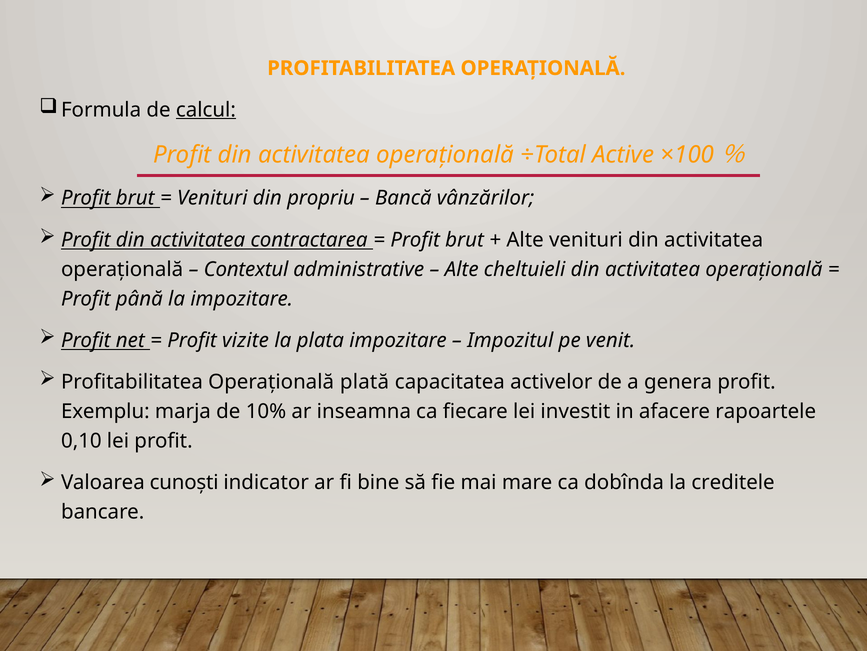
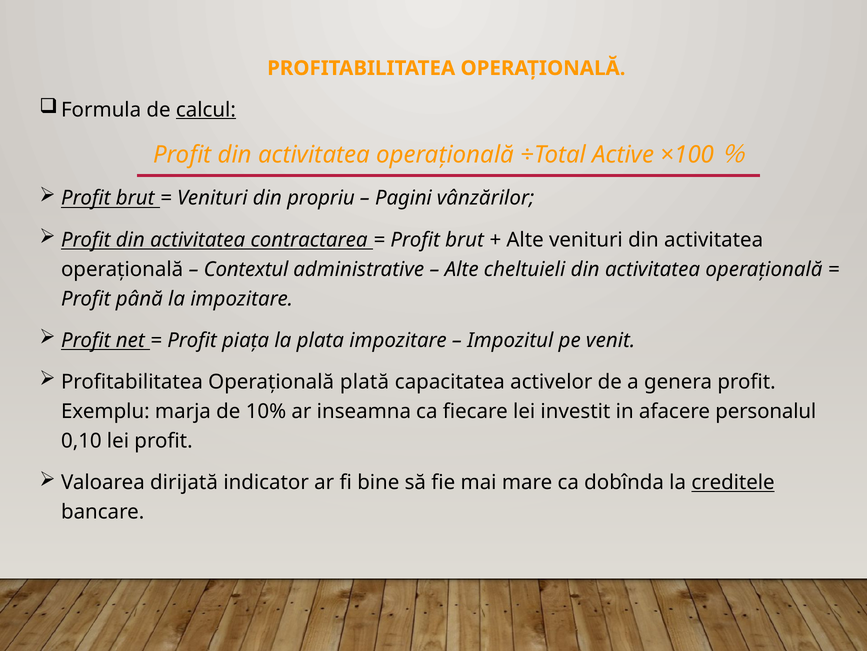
Bancă: Bancă -> Pagini
vizite: vizite -> piața
rapoartele: rapoartele -> personalul
cunoști: cunoști -> dirijată
creditele underline: none -> present
